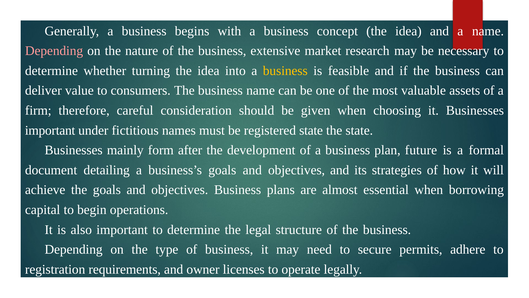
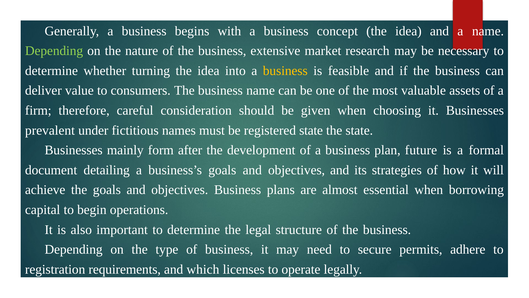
Depending at (54, 51) colour: pink -> light green
important at (50, 130): important -> prevalent
owner: owner -> which
